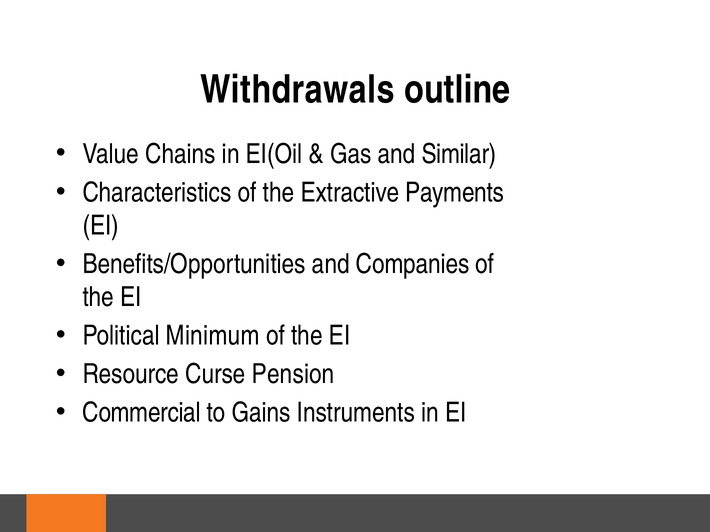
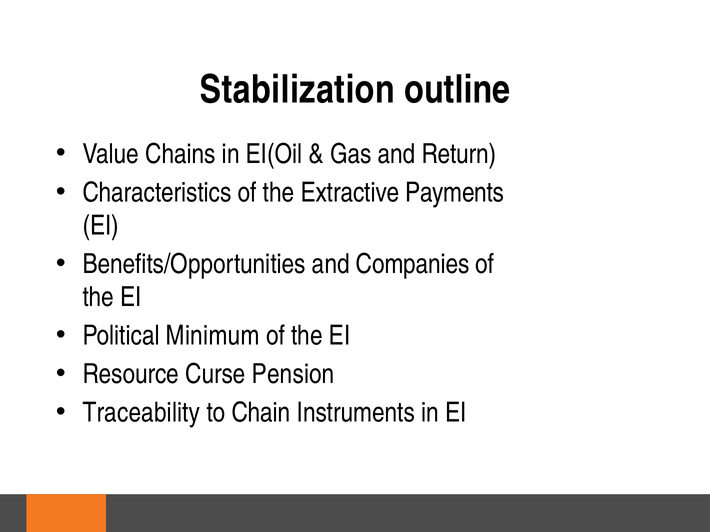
Withdrawals: Withdrawals -> Stabilization
Similar: Similar -> Return
Commercial: Commercial -> Traceability
Gains: Gains -> Chain
